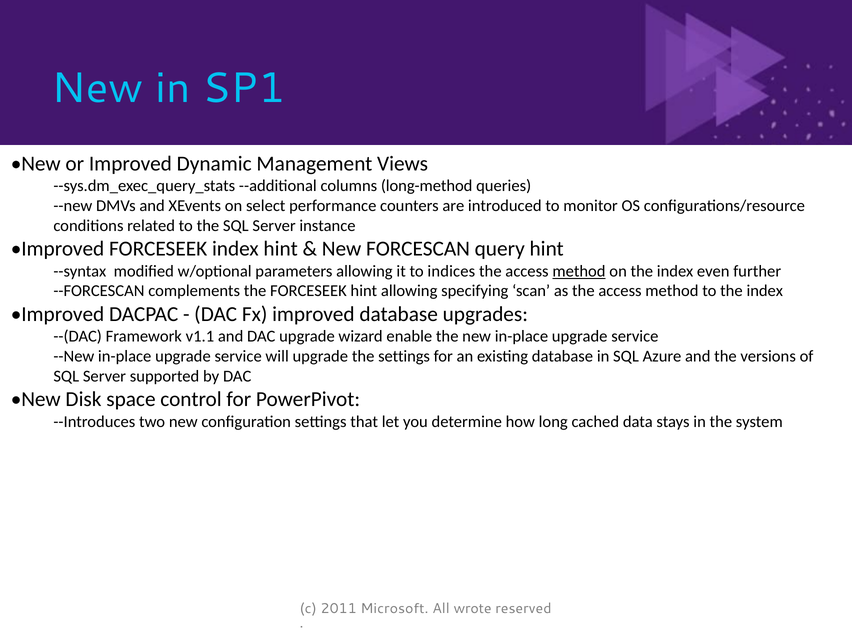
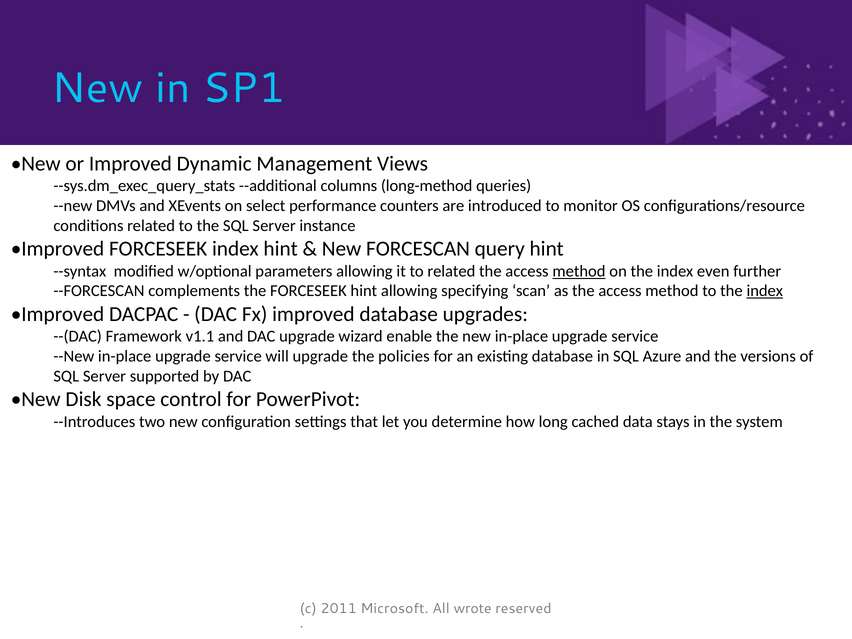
to indices: indices -> related
index at (765, 291) underline: none -> present
the settings: settings -> policies
